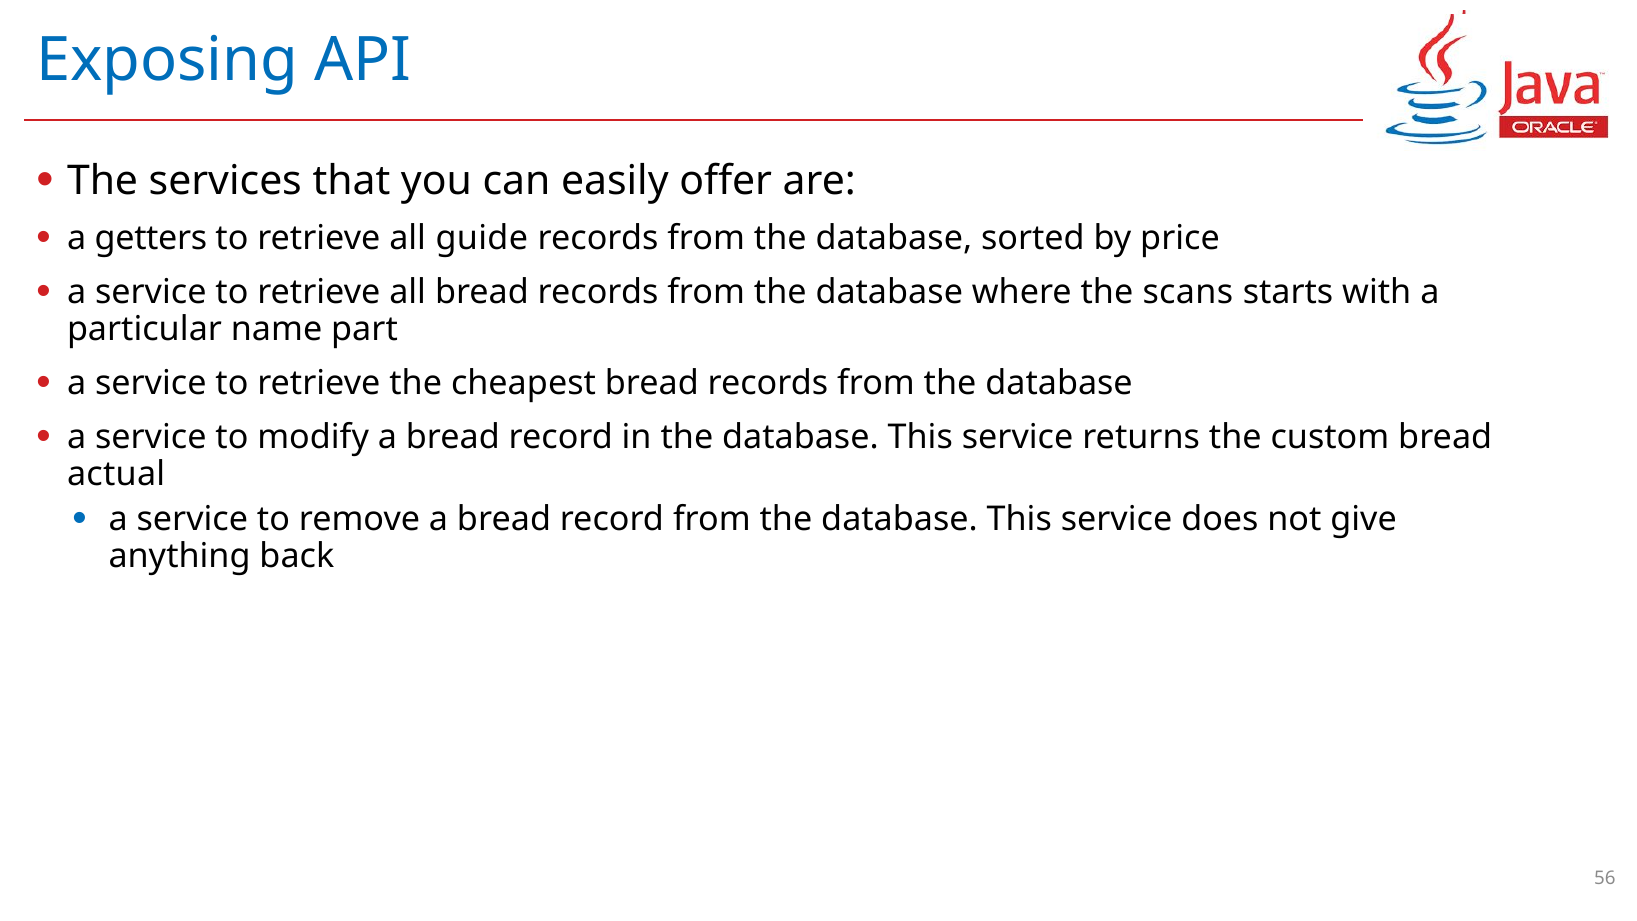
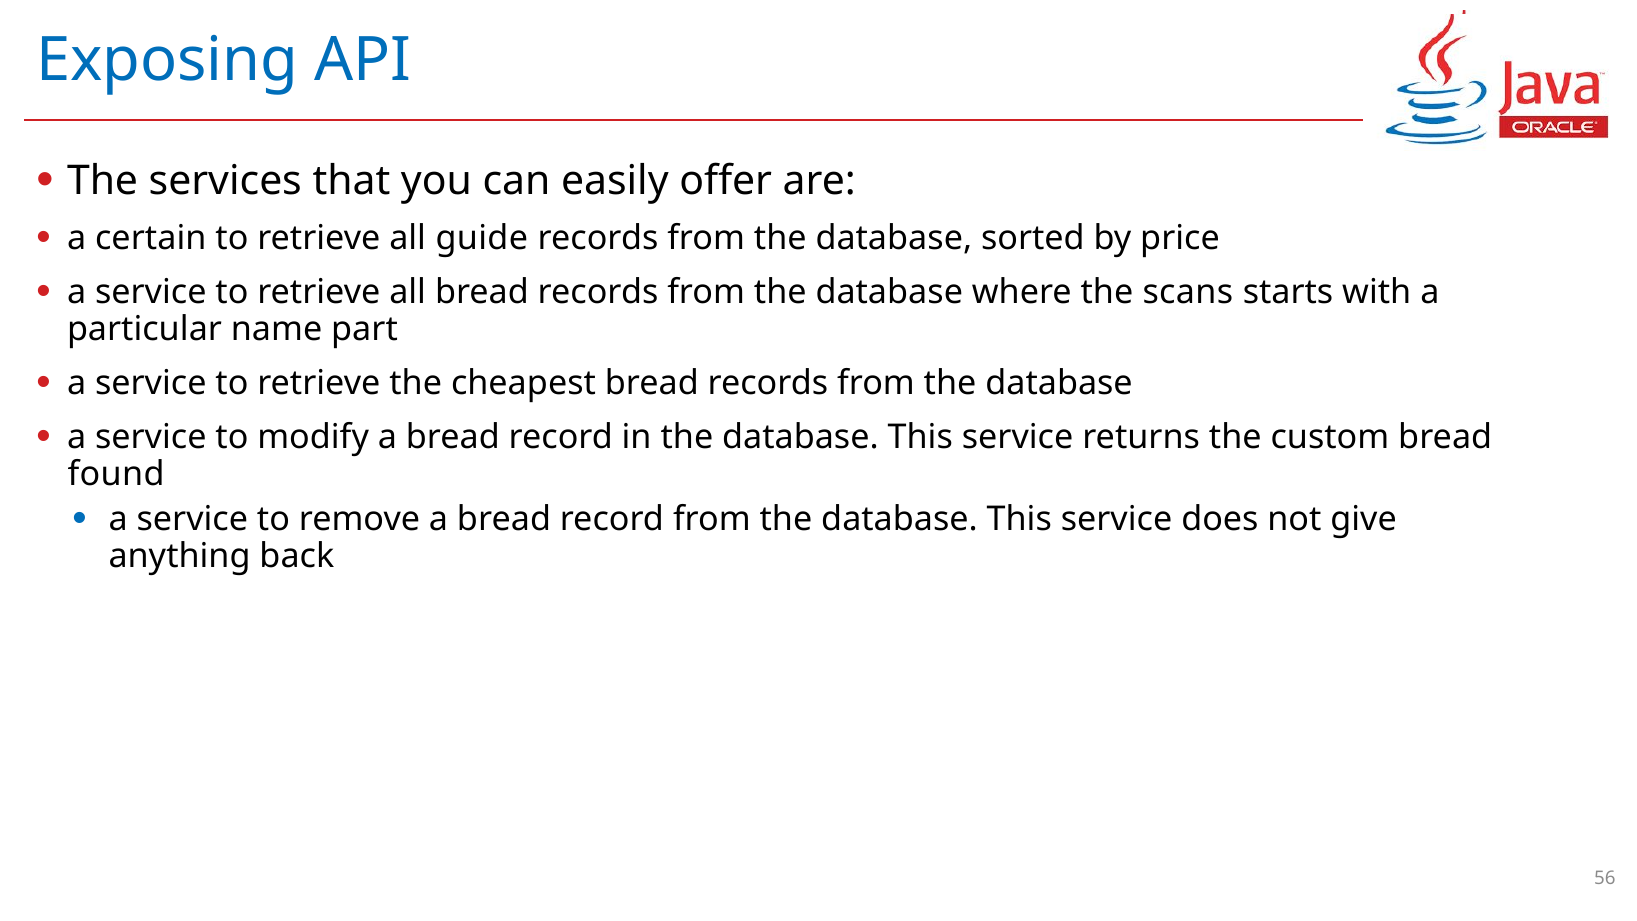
getters: getters -> certain
actual: actual -> found
